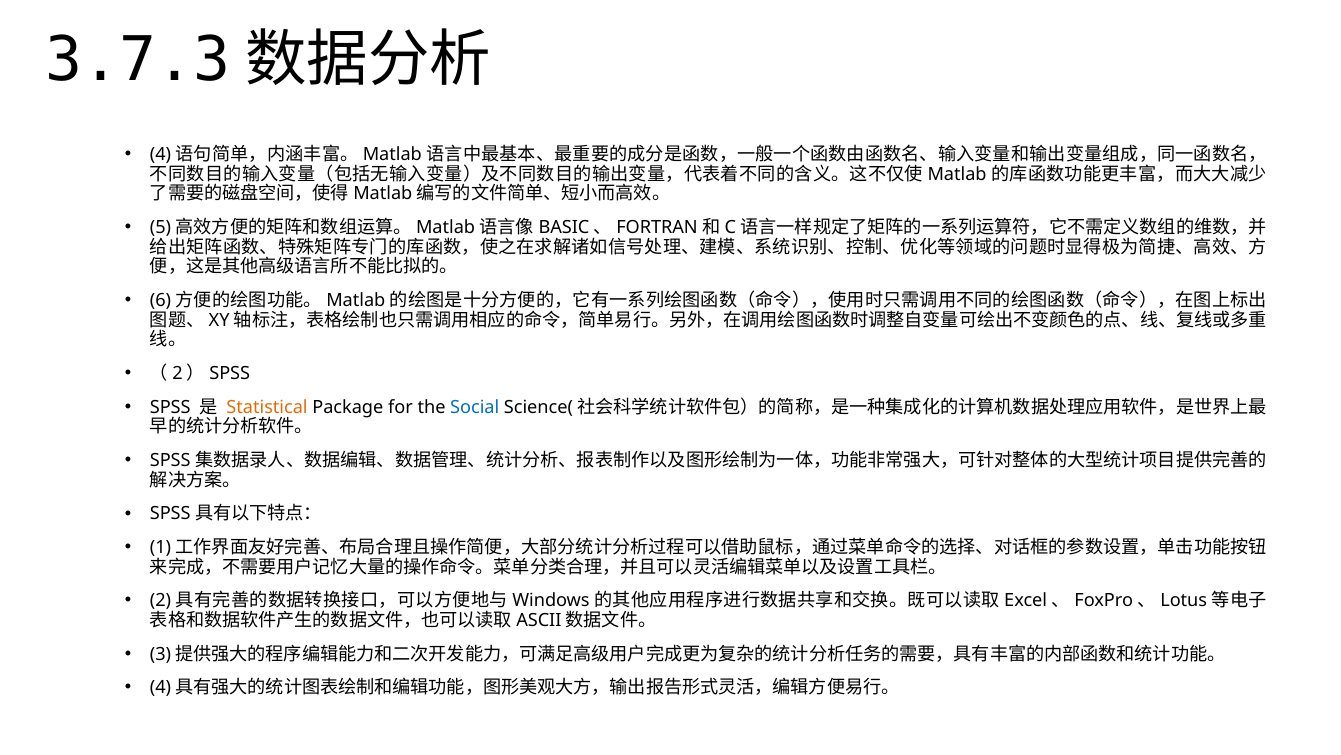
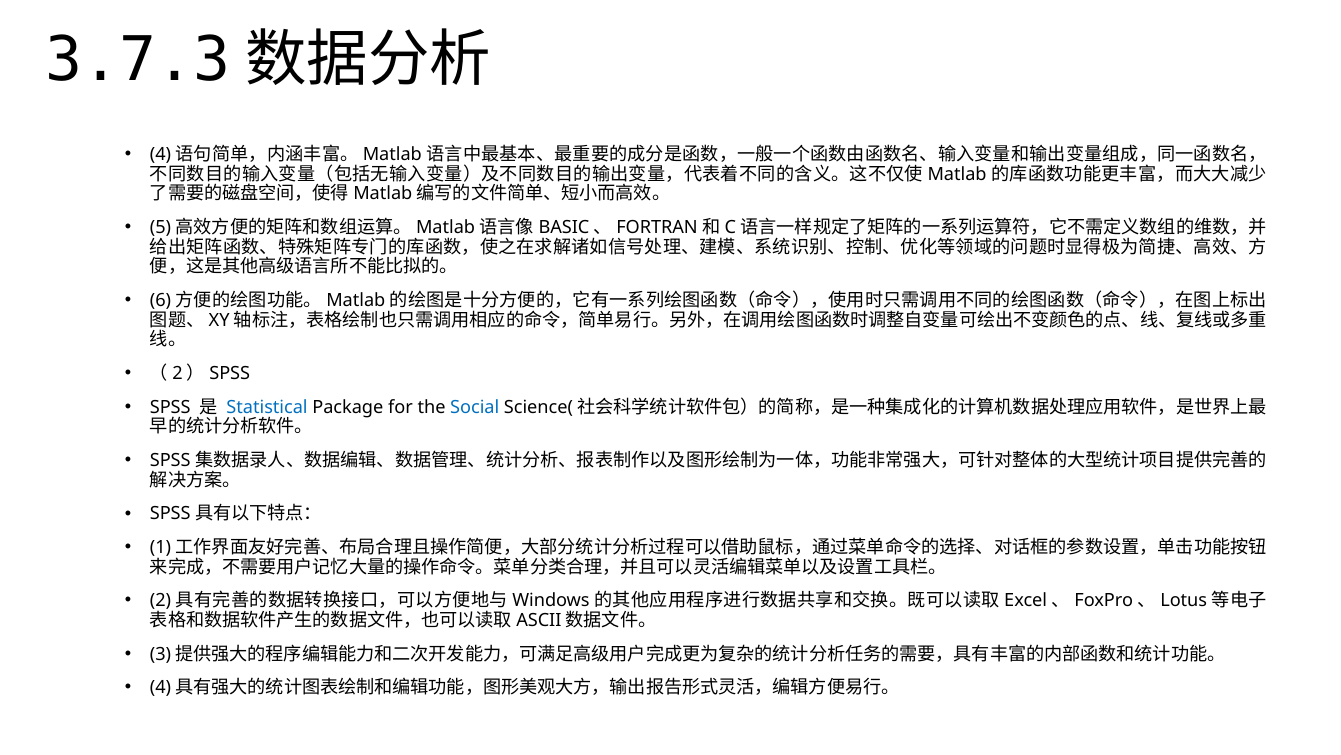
Statistical colour: orange -> blue
